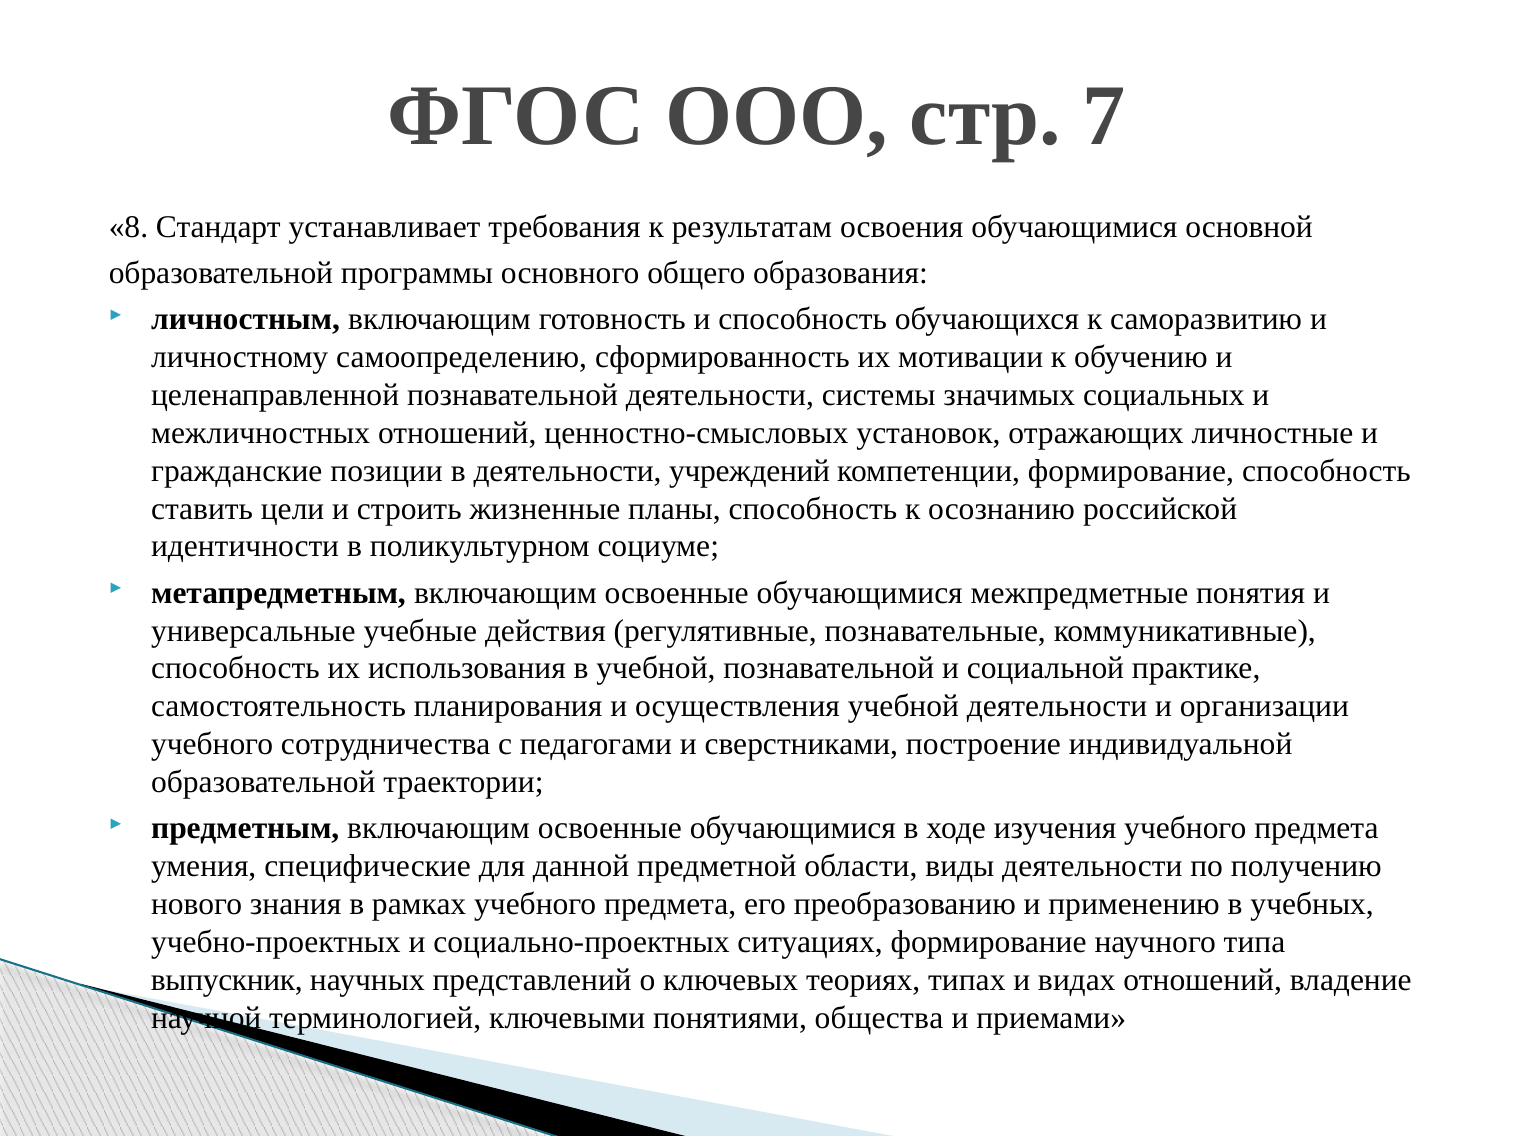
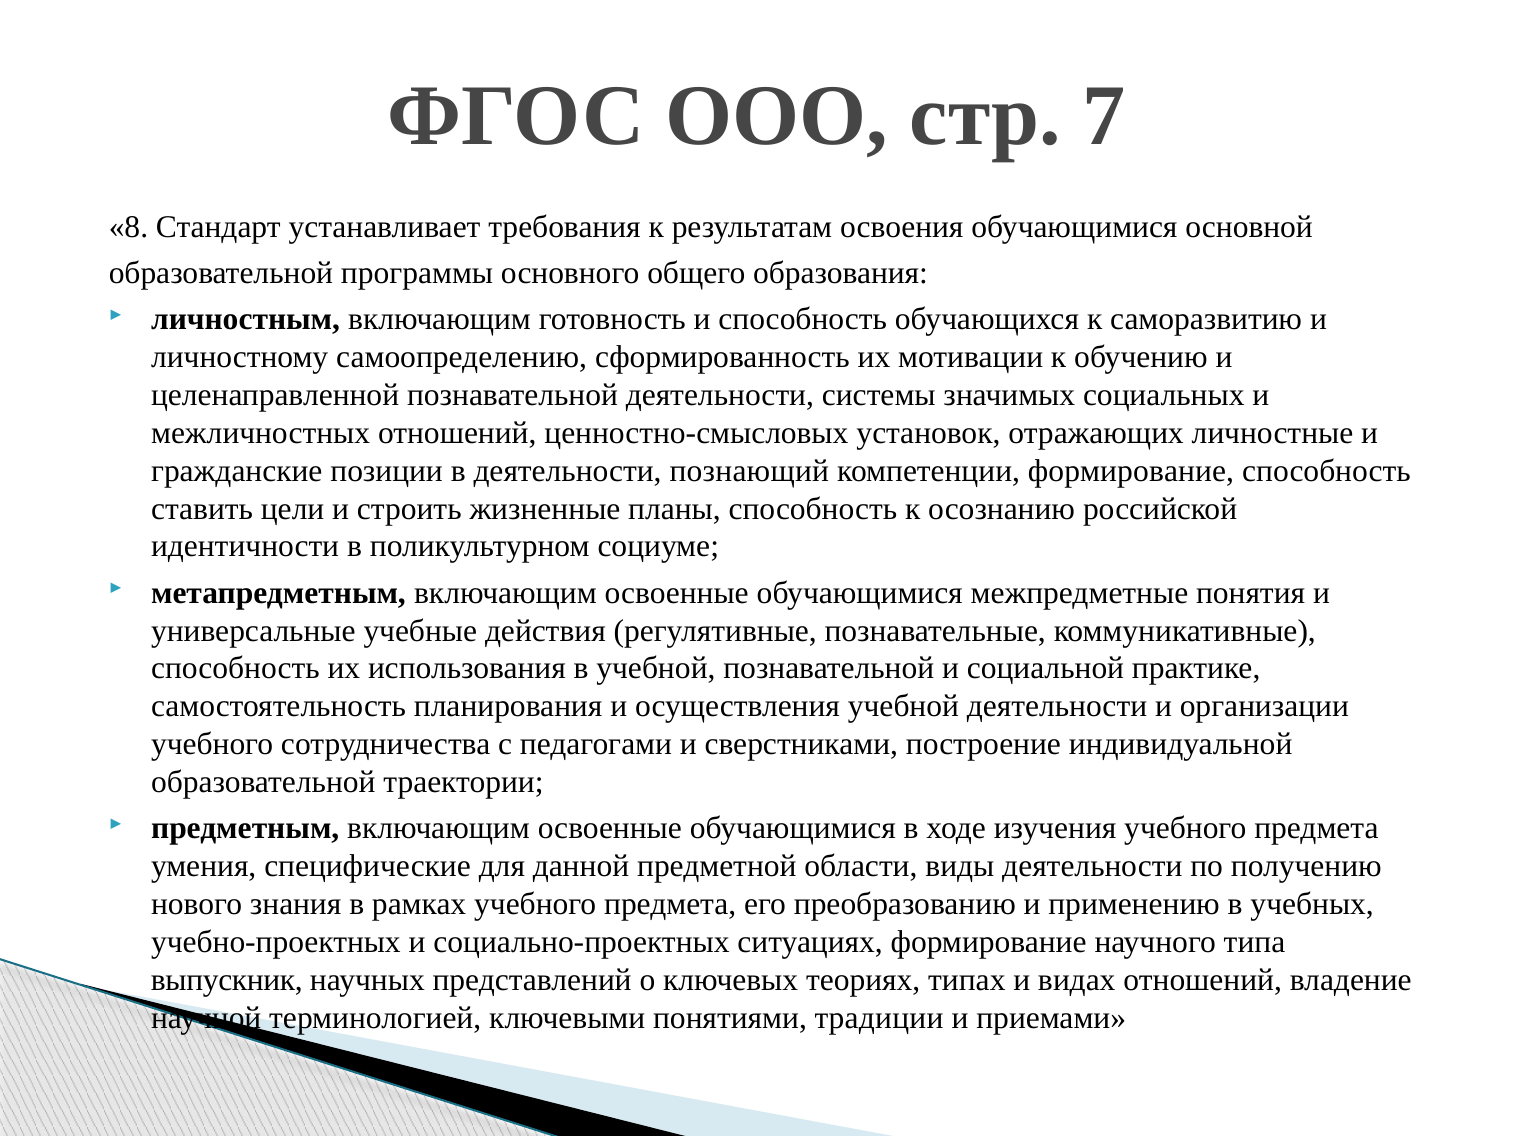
учреждений: учреждений -> познающий
общества: общества -> традиции
